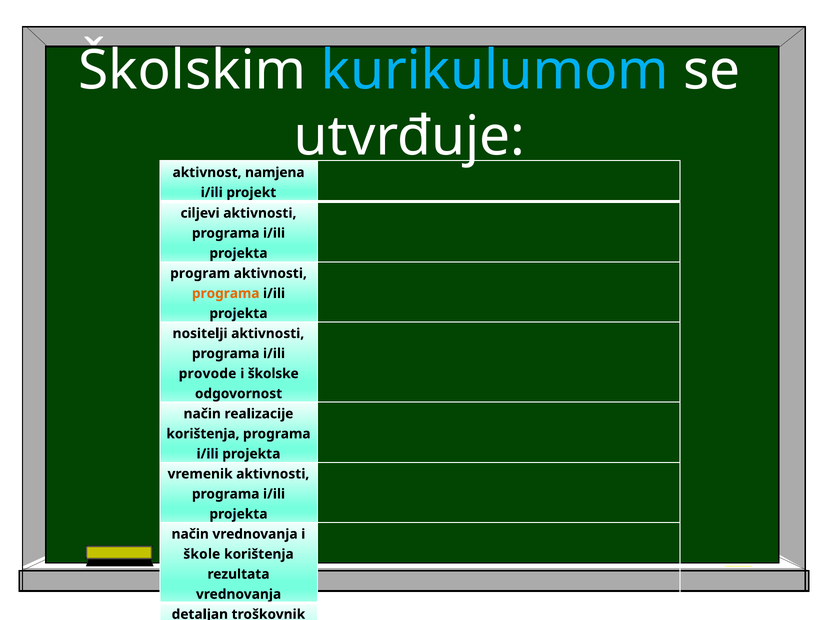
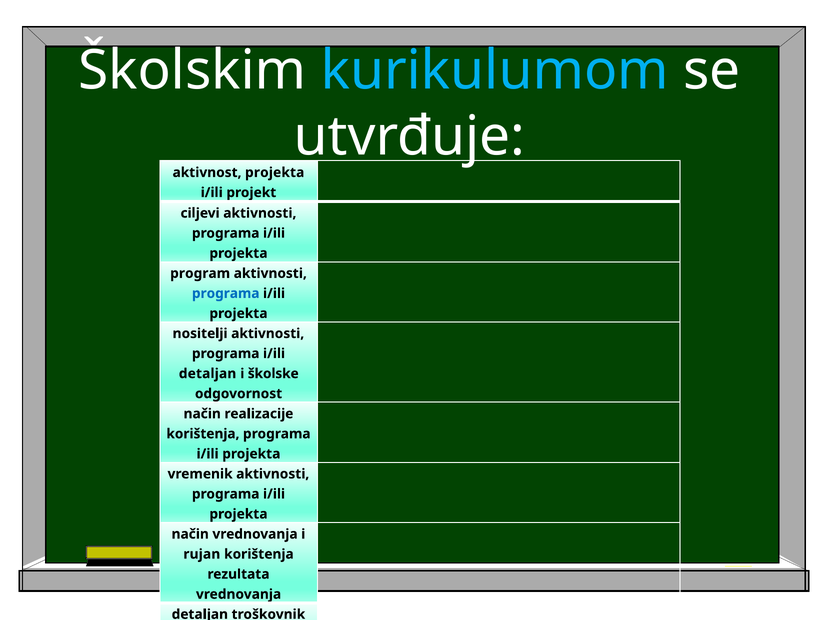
aktivnost namjena: namjena -> projekta
programa at (226, 293) colour: orange -> blue
provode at (208, 373): provode -> detaljan
škole: škole -> rujan
